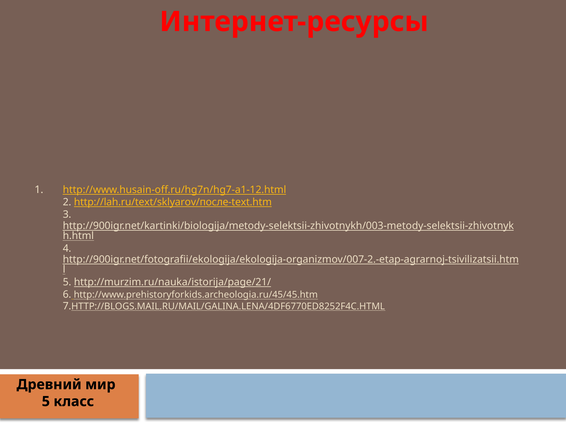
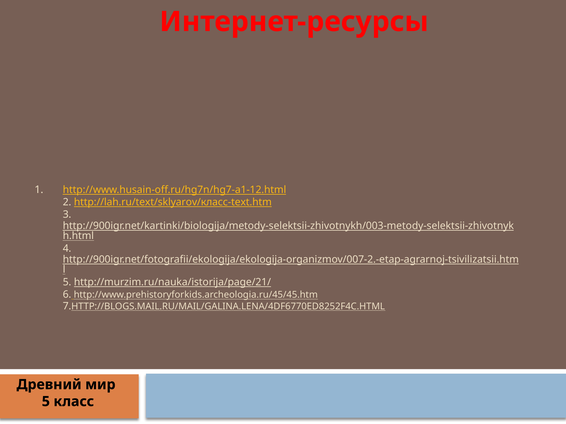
http://lah.ru/text/sklyarov/после-text.htm: http://lah.ru/text/sklyarov/после-text.htm -> http://lah.ru/text/sklyarov/класс-text.htm
